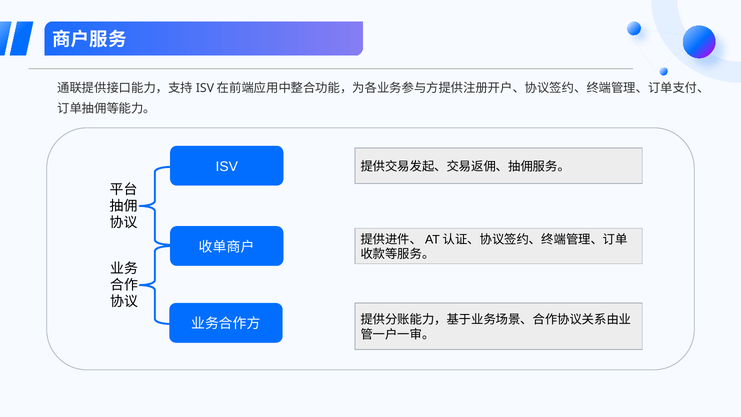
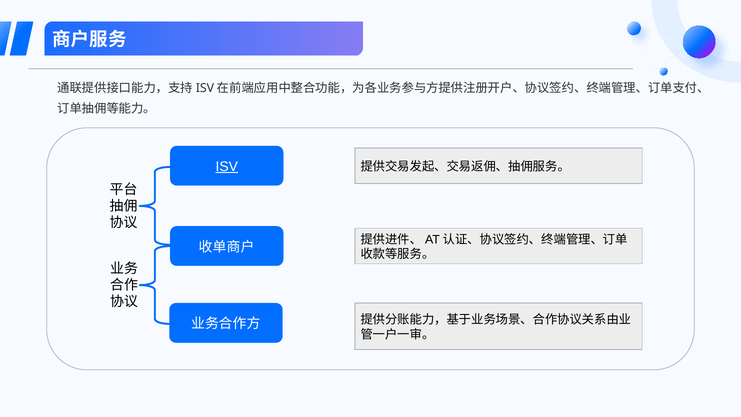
ISV underline: none -> present
